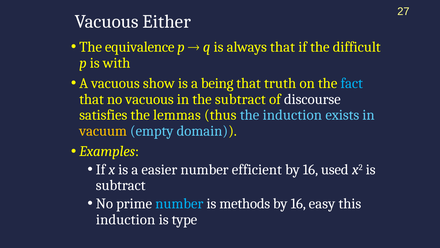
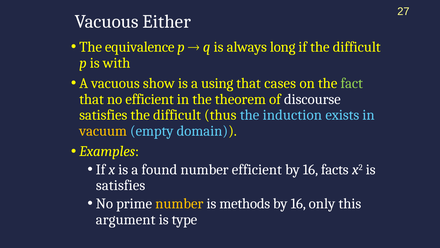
always that: that -> long
being: being -> using
truth: truth -> cases
fact colour: light blue -> light green
no vacuous: vacuous -> efficient
the subtract: subtract -> theorem
satisfies the lemmas: lemmas -> difficult
easier: easier -> found
used: used -> facts
subtract at (121, 185): subtract -> satisfies
number at (179, 203) colour: light blue -> yellow
easy: easy -> only
induction at (126, 219): induction -> argument
